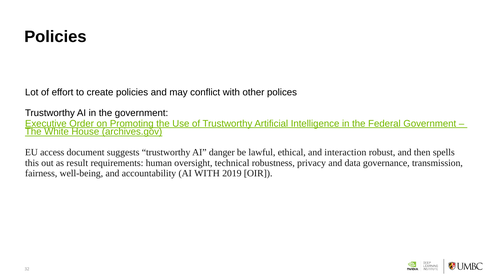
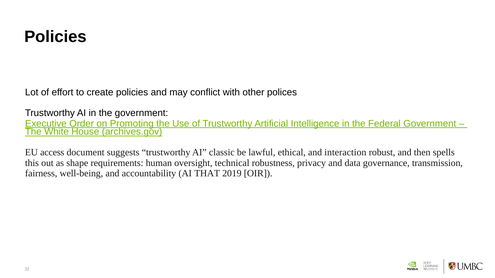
danger: danger -> classic
result: result -> shape
AI WITH: WITH -> THAT
